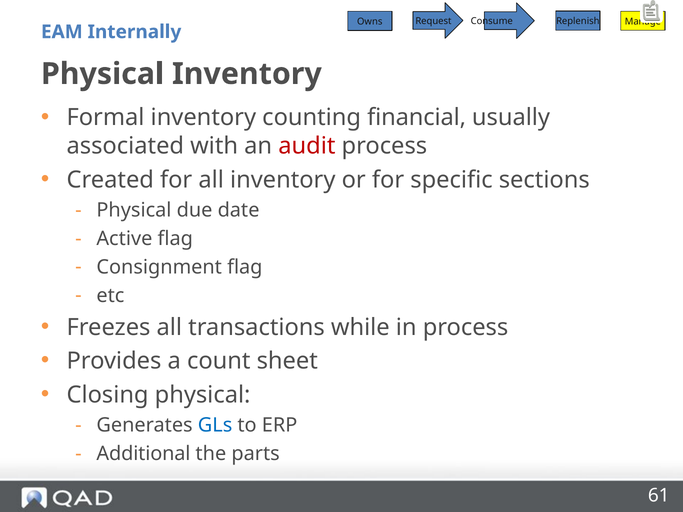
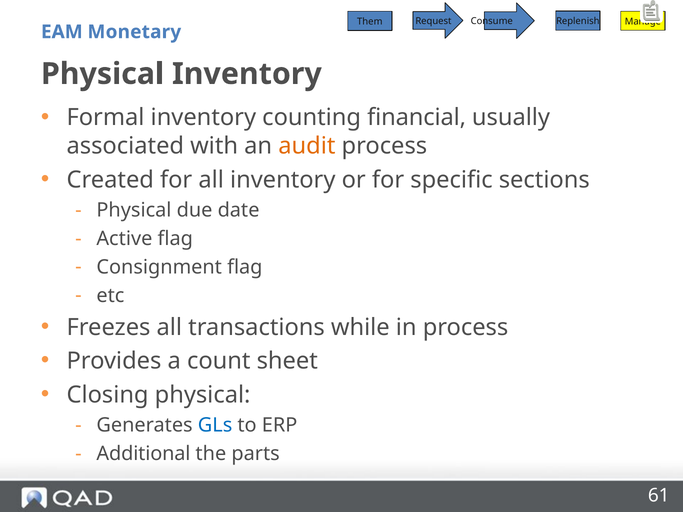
Owns: Owns -> Them
Internally: Internally -> Monetary
audit colour: red -> orange
